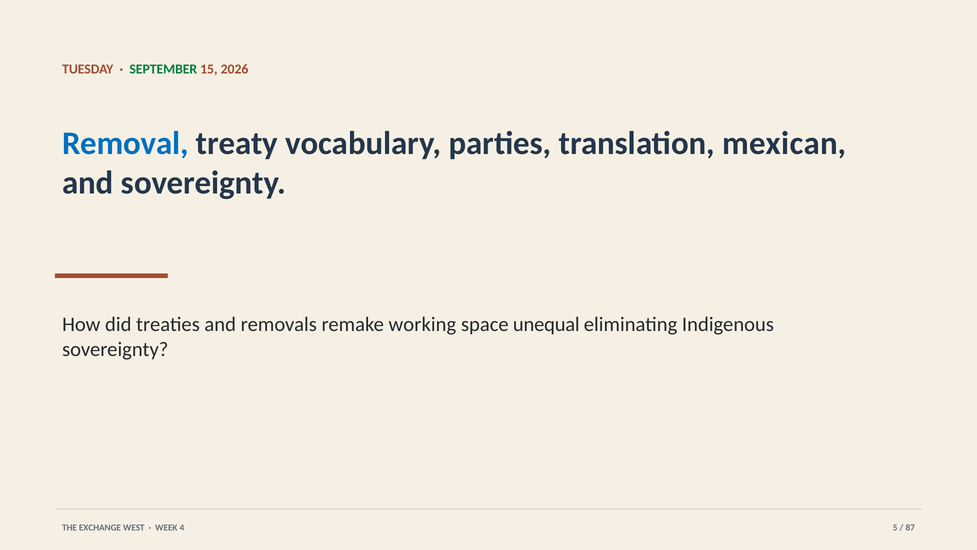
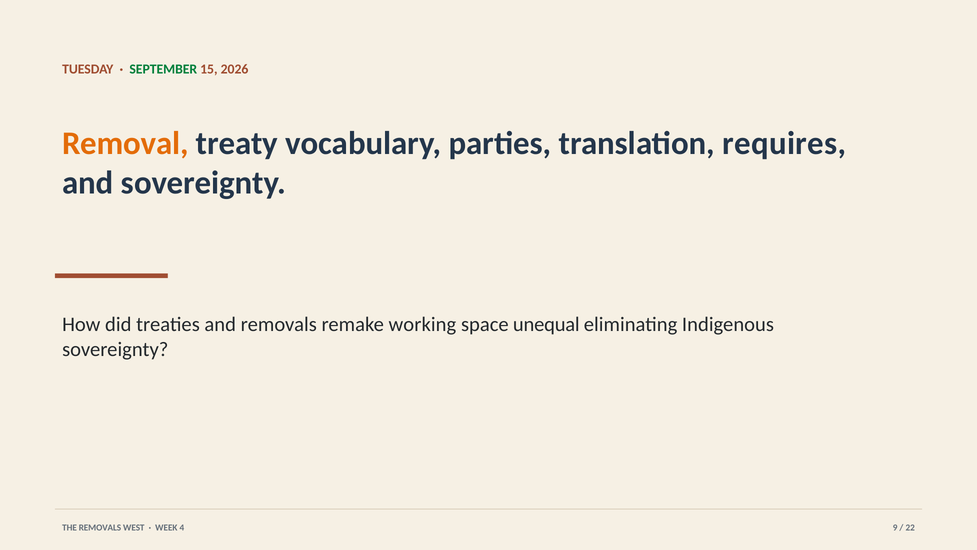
Removal colour: blue -> orange
mexican: mexican -> requires
THE EXCHANGE: EXCHANGE -> REMOVALS
5: 5 -> 9
87: 87 -> 22
